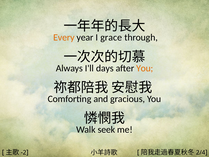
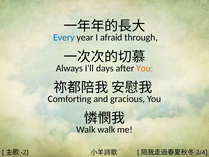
Every colour: orange -> blue
grace: grace -> afraid
Walk seek: seek -> walk
